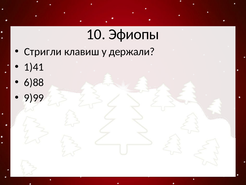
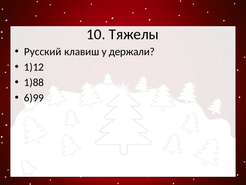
Эфиопы: Эфиопы -> Тяжелы
Стригли: Стригли -> Русский
1)41: 1)41 -> 1)12
6)88: 6)88 -> 1)88
9)99: 9)99 -> 6)99
